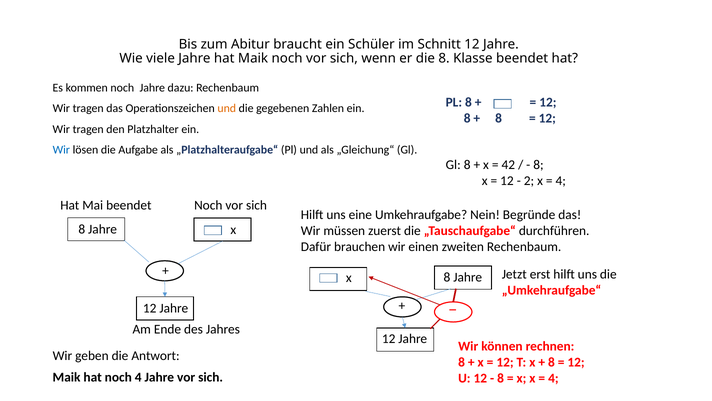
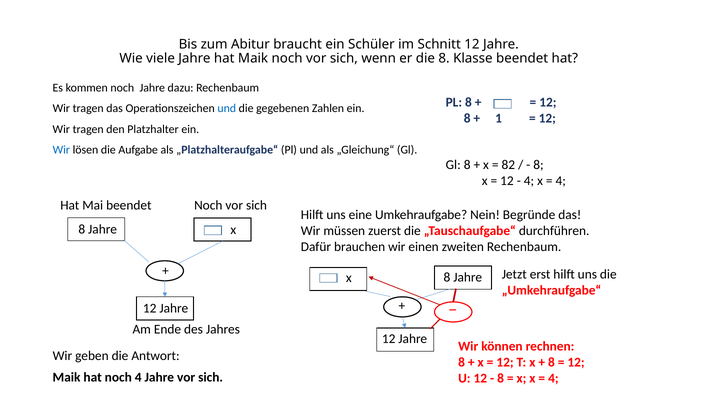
und at (227, 108) colour: orange -> blue
8 at (499, 118): 8 -> 1
42: 42 -> 82
2 at (529, 181): 2 -> 4
